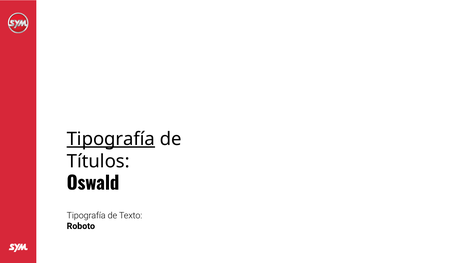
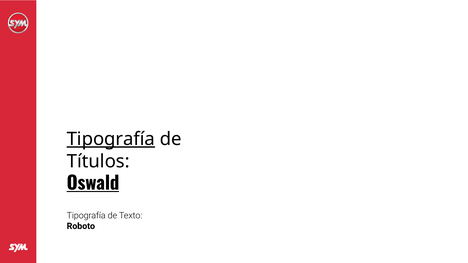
Oswald underline: none -> present
